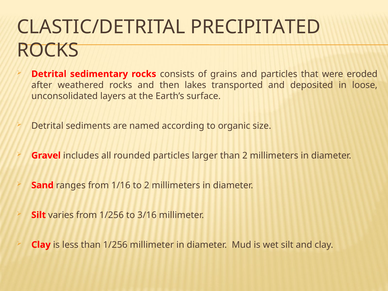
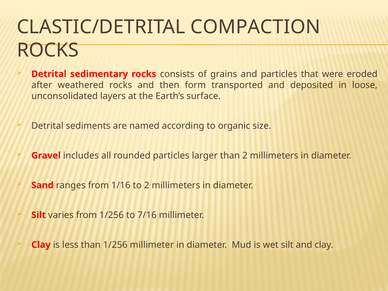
PRECIPITATED: PRECIPITATED -> COMPACTION
lakes: lakes -> form
3/16: 3/16 -> 7/16
